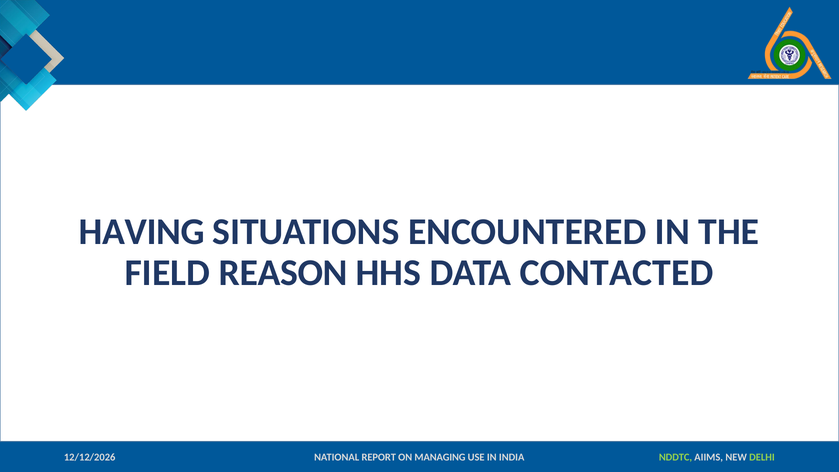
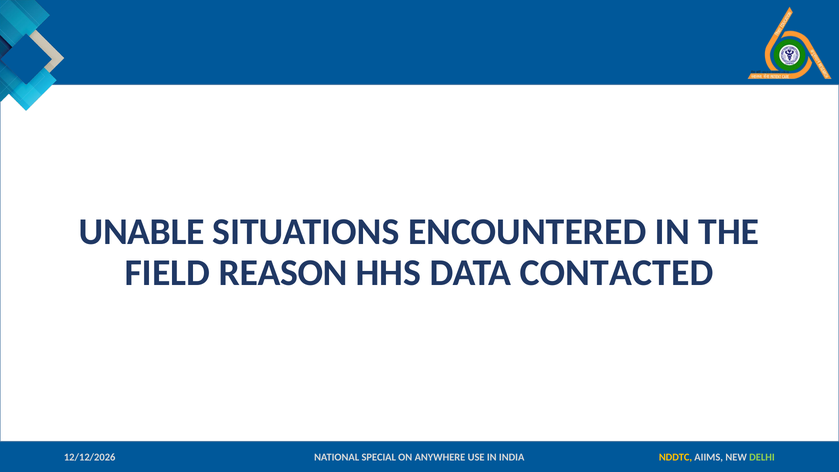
HAVING: HAVING -> UNABLE
REPORT: REPORT -> SPECIAL
MANAGING: MANAGING -> ANYWHERE
NDDTC colour: light green -> yellow
